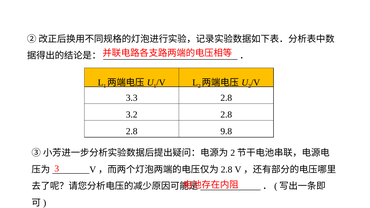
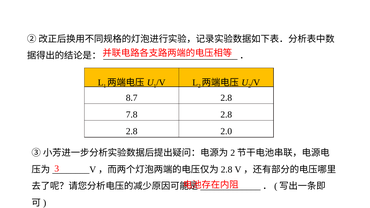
3.3: 3.3 -> 8.7
3.2: 3.2 -> 7.8
9.8: 9.8 -> 2.0
